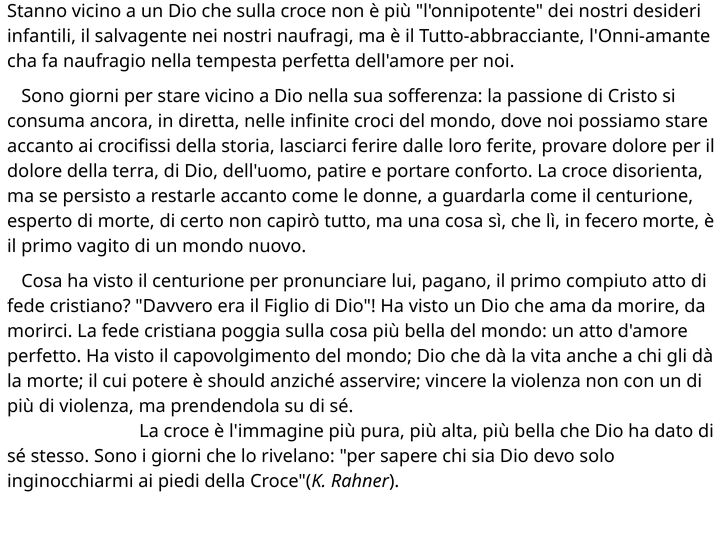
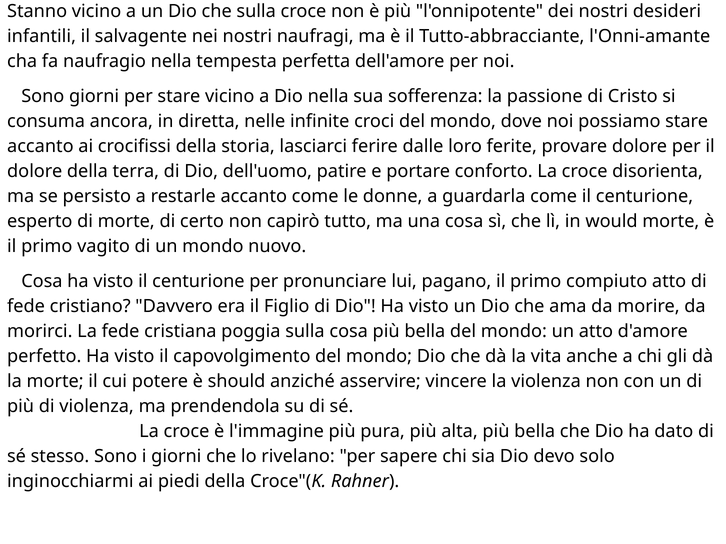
fecero: fecero -> would
